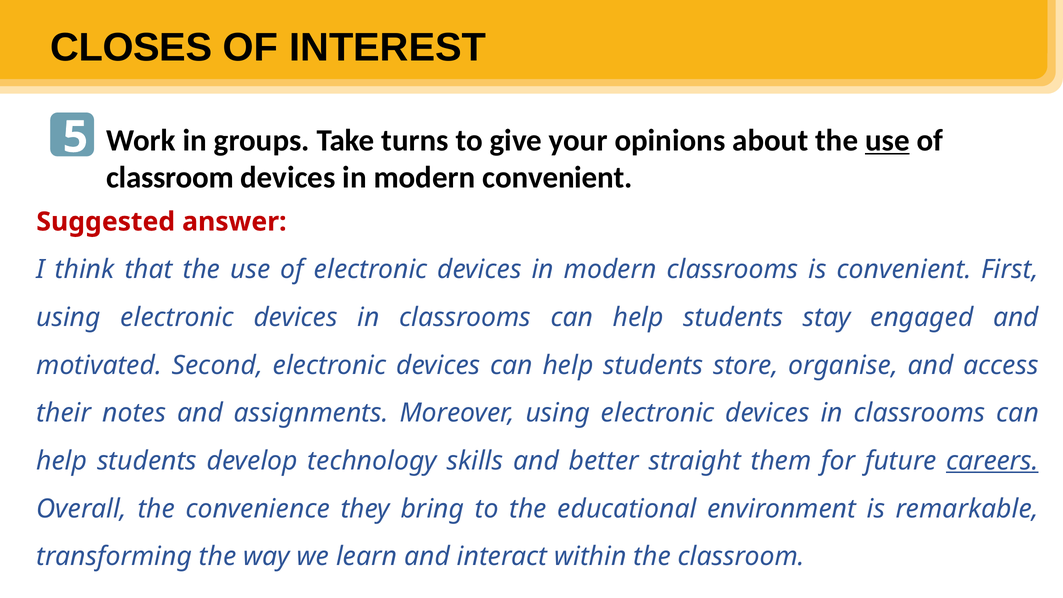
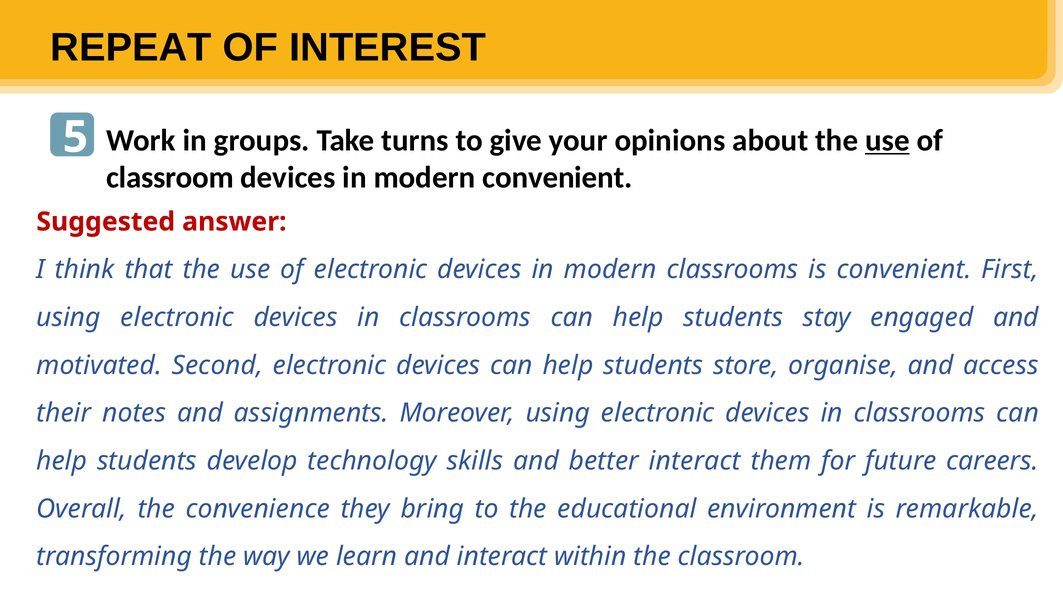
CLOSES: CLOSES -> REPEAT
better straight: straight -> interact
careers underline: present -> none
